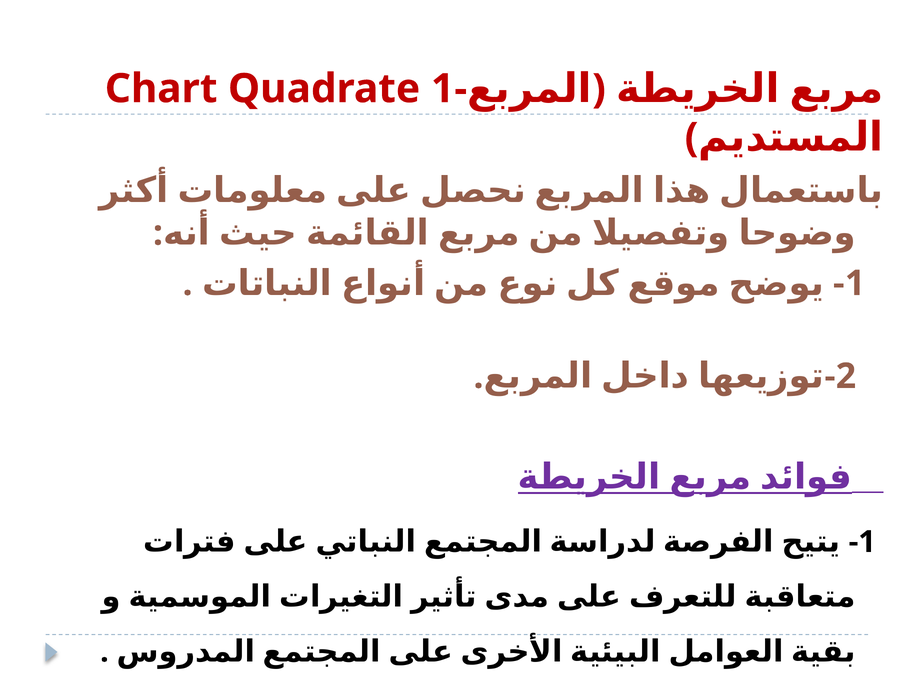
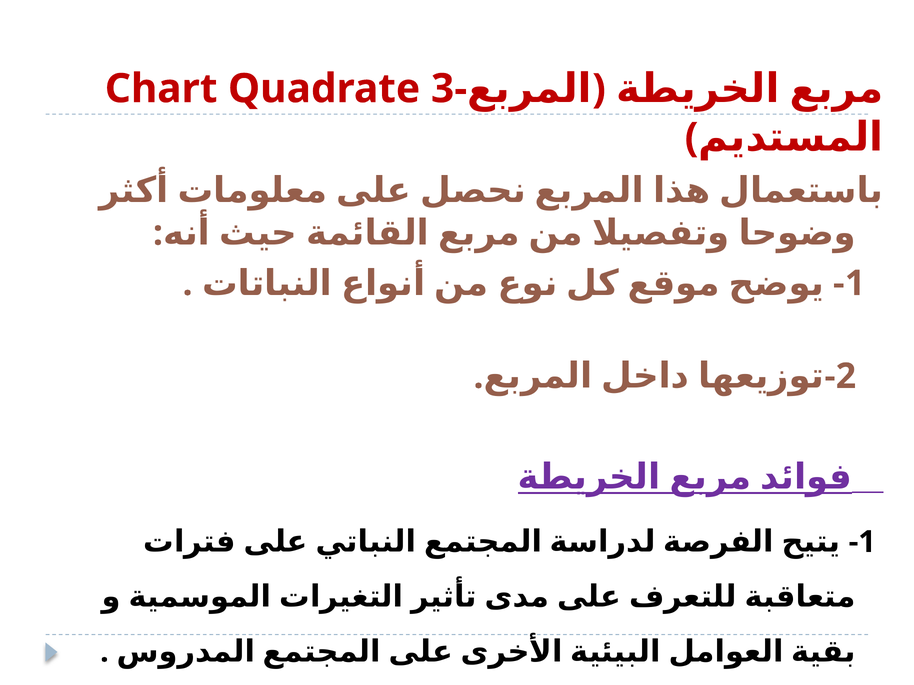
1-: 1- -> 3-
